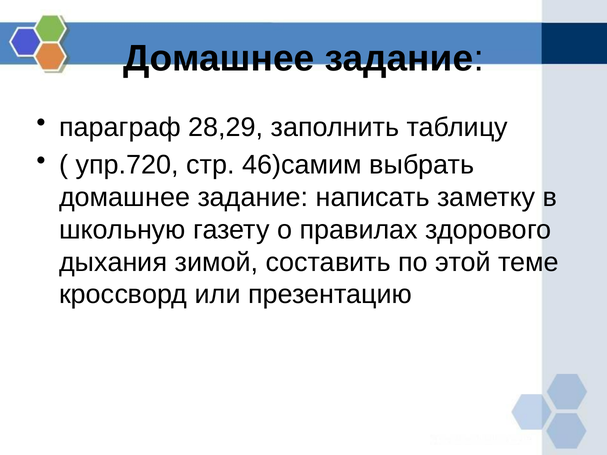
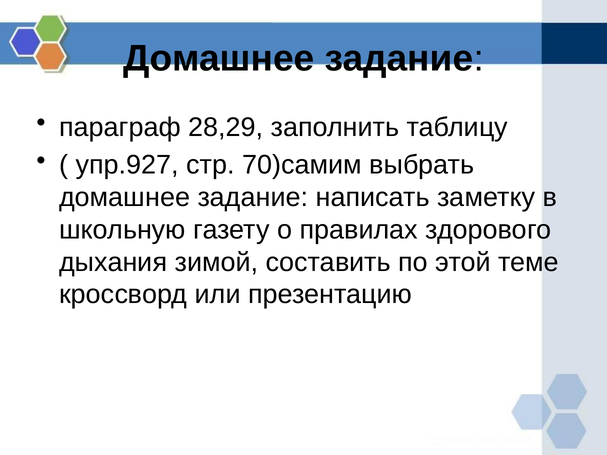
упр.720: упр.720 -> упр.927
46)самим: 46)самим -> 70)самим
